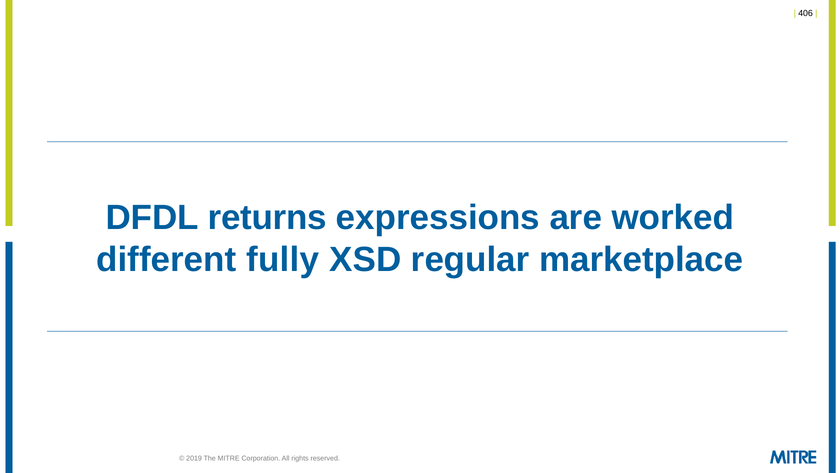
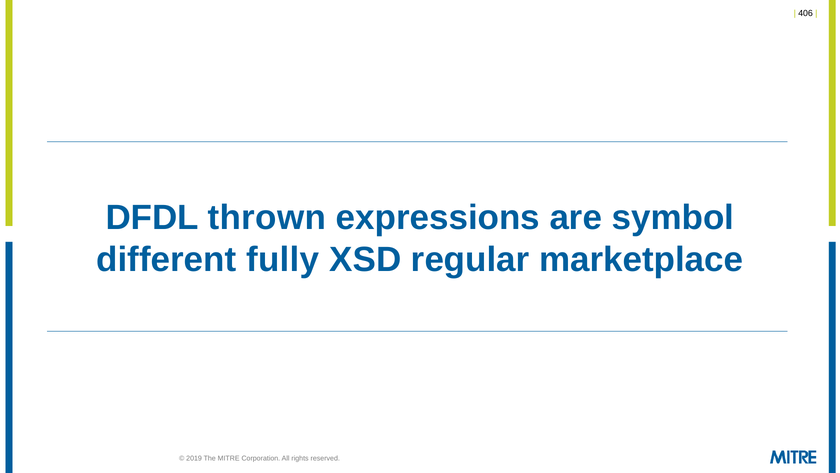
returns: returns -> thrown
worked: worked -> symbol
